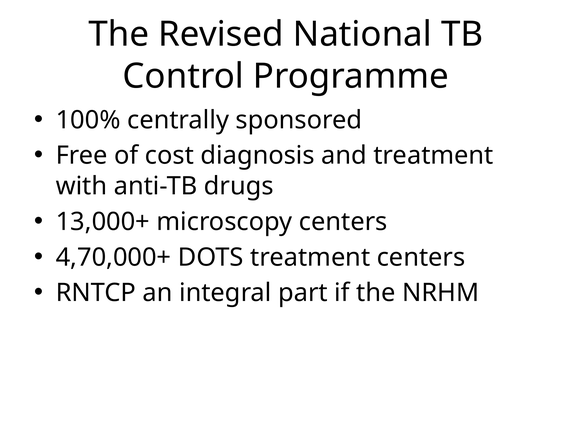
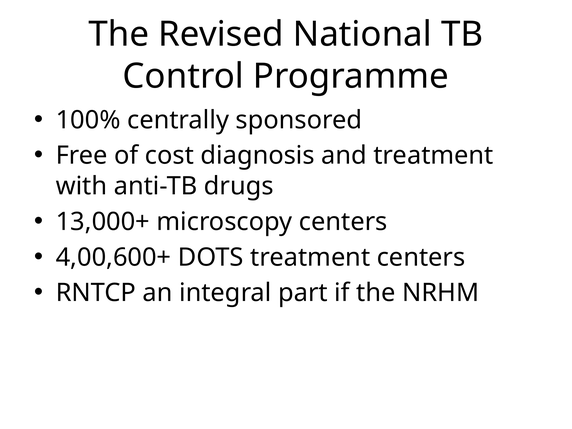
4,70,000+: 4,70,000+ -> 4,00,600+
